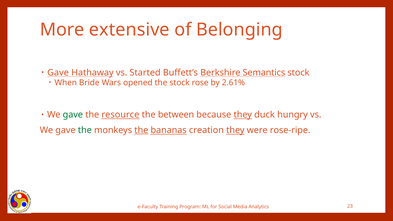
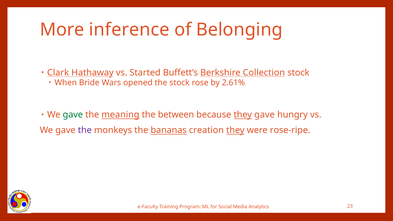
extensive: extensive -> inference
Gave at (58, 73): Gave -> Clark
Semantics: Semantics -> Collection
resource: resource -> meaning
they duck: duck -> gave
the at (85, 130) colour: green -> purple
the at (141, 130) underline: present -> none
